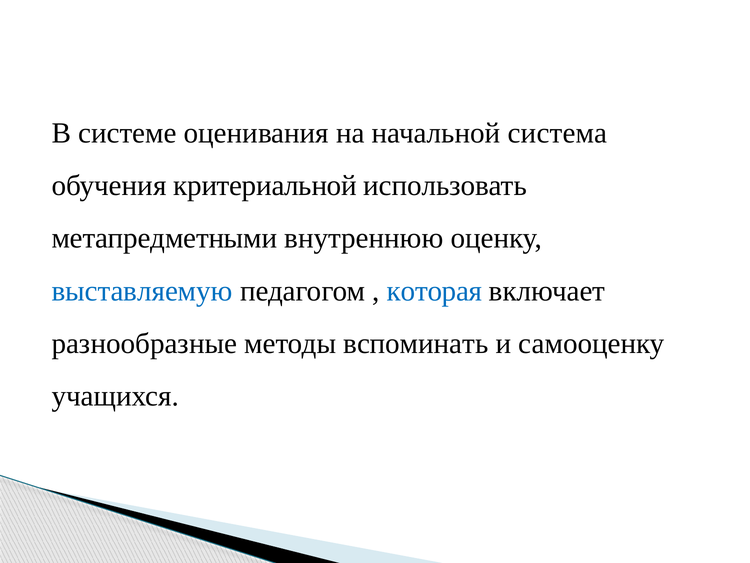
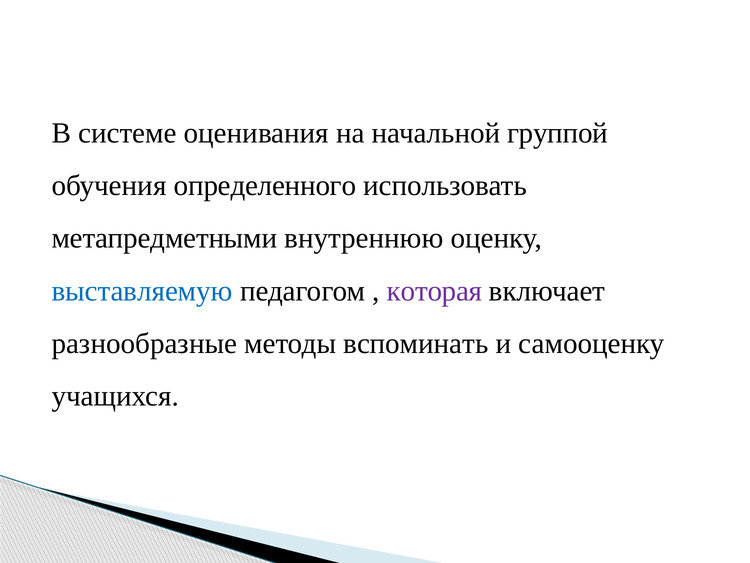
система: система -> группой
критериальной: критериальной -> определенного
которая colour: blue -> purple
